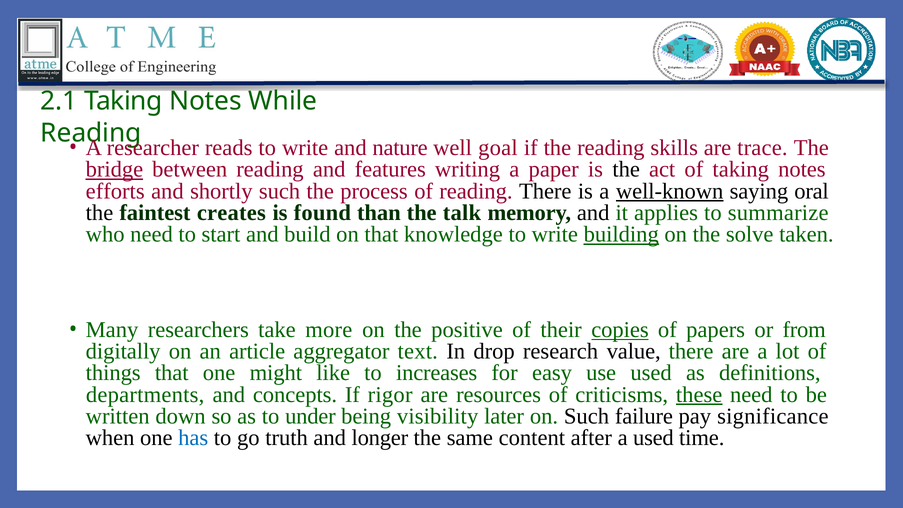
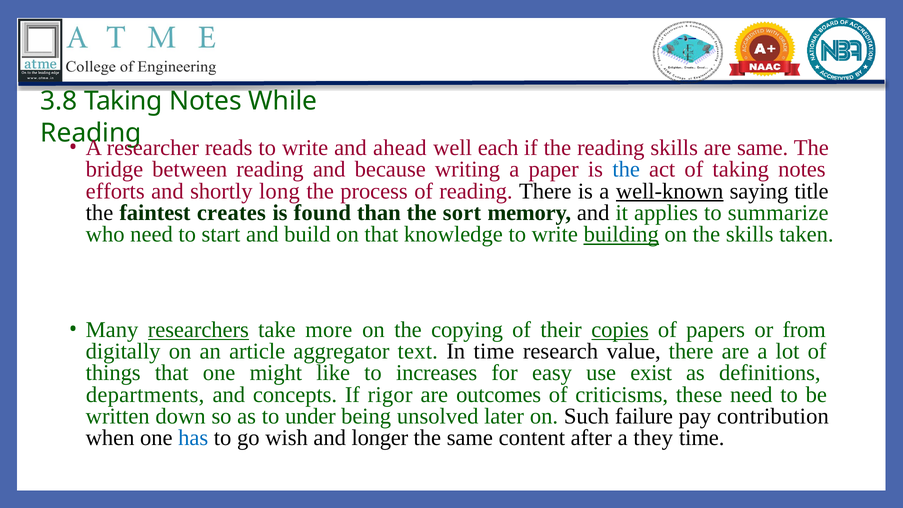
2.1: 2.1 -> 3.8
nature: nature -> ahead
goal: goal -> each
are trace: trace -> same
bridge underline: present -> none
features: features -> because
the at (626, 169) colour: black -> blue
shortly such: such -> long
oral: oral -> title
talk: talk -> sort
the solve: solve -> skills
researchers underline: none -> present
positive: positive -> copying
In drop: drop -> time
use used: used -> exist
resources: resources -> outcomes
these underline: present -> none
visibility: visibility -> unsolved
significance: significance -> contribution
truth: truth -> wish
a used: used -> they
